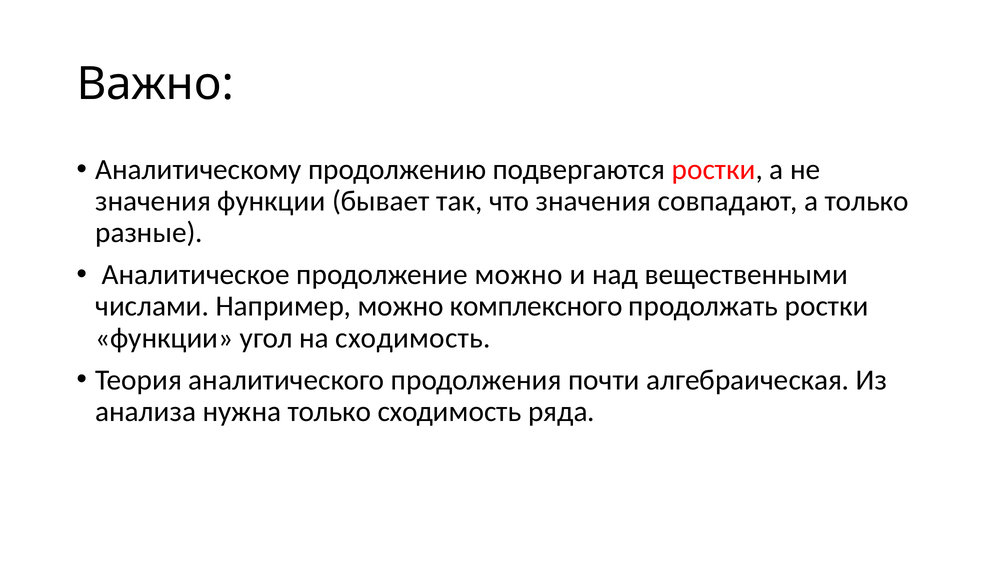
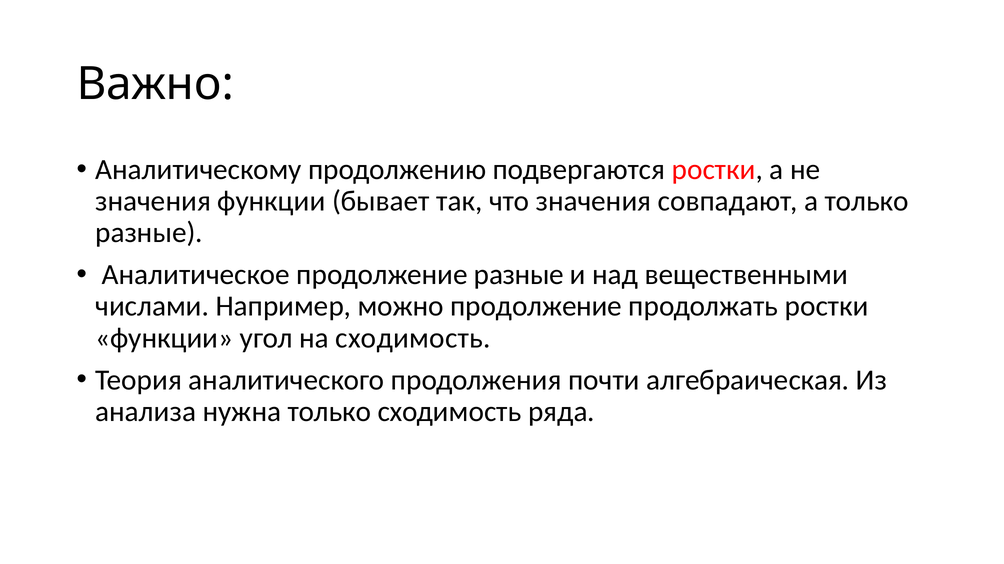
продолжение можно: можно -> разные
можно комплексного: комплексного -> продолжение
